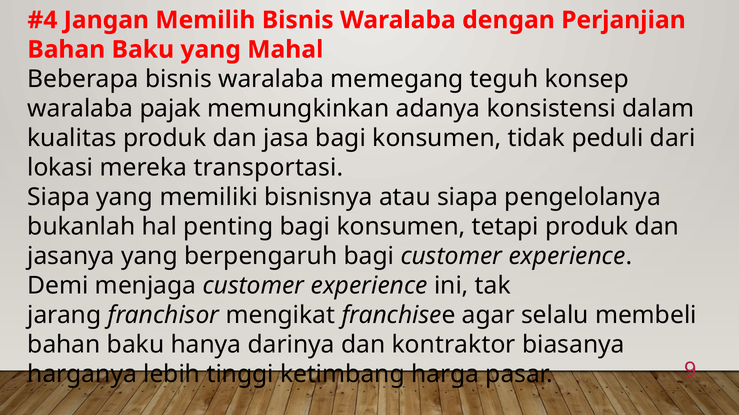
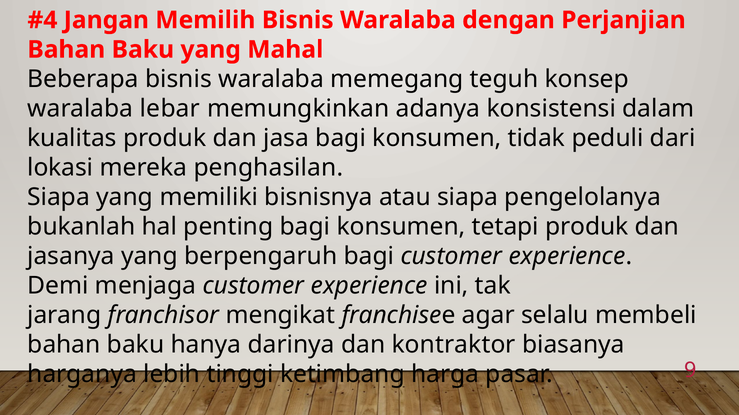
pajak: pajak -> lebar
transportasi: transportasi -> penghasilan
